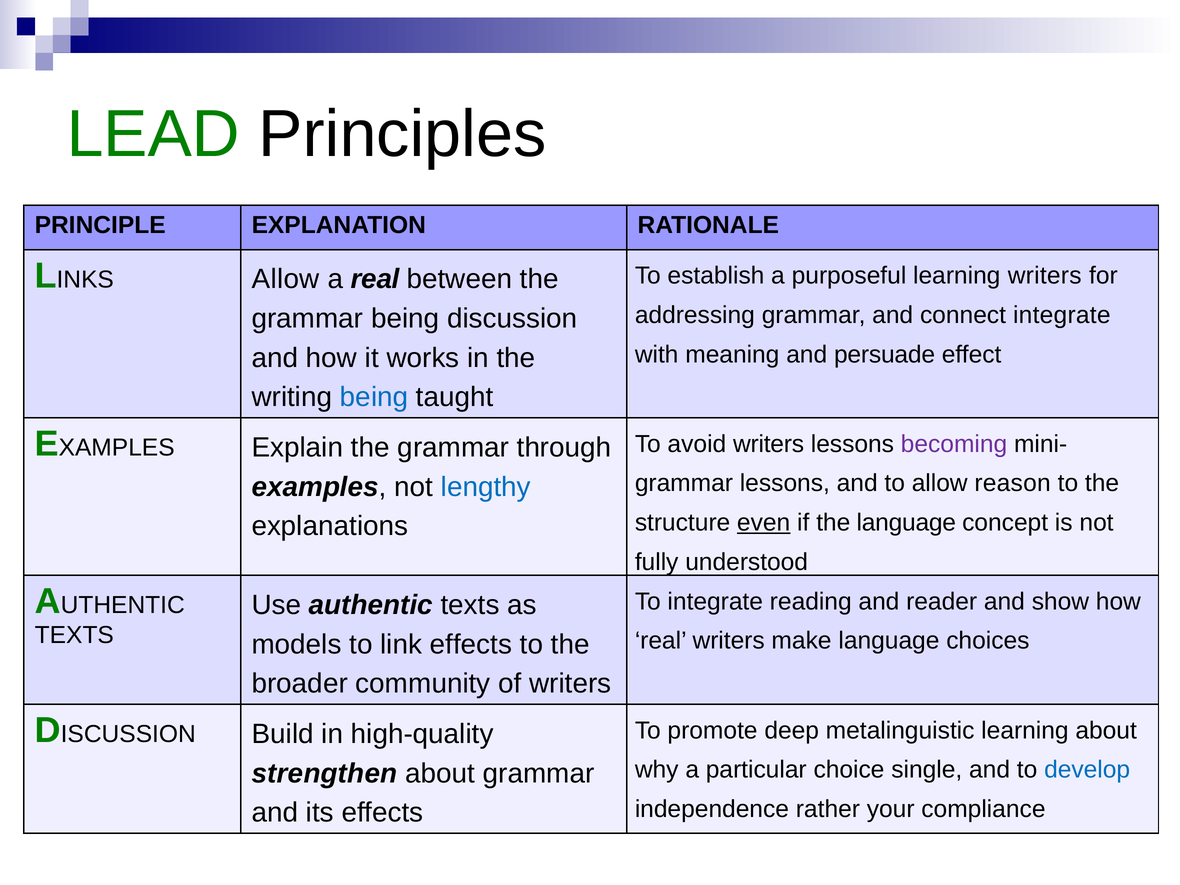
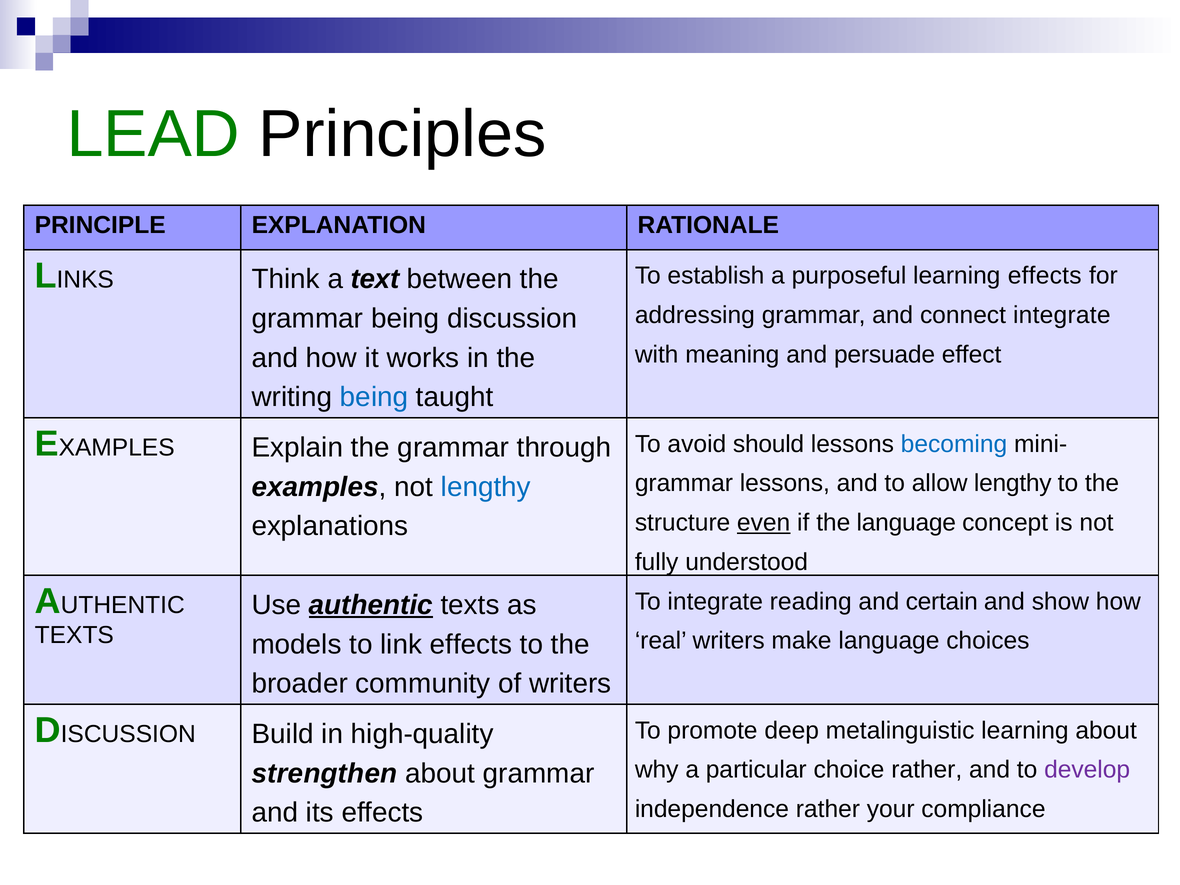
Allow at (286, 279): Allow -> Think
a real: real -> text
learning writers: writers -> effects
avoid writers: writers -> should
becoming colour: purple -> blue
allow reason: reason -> lengthy
reader: reader -> certain
authentic underline: none -> present
choice single: single -> rather
develop colour: blue -> purple
